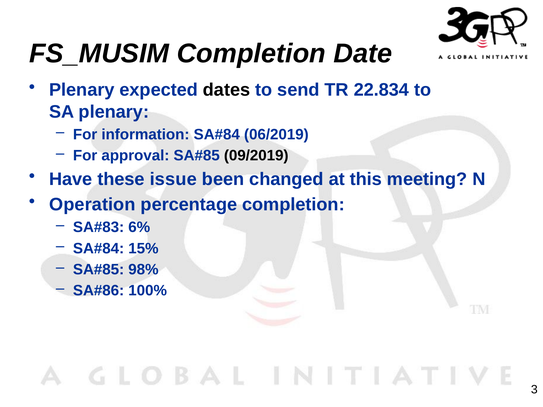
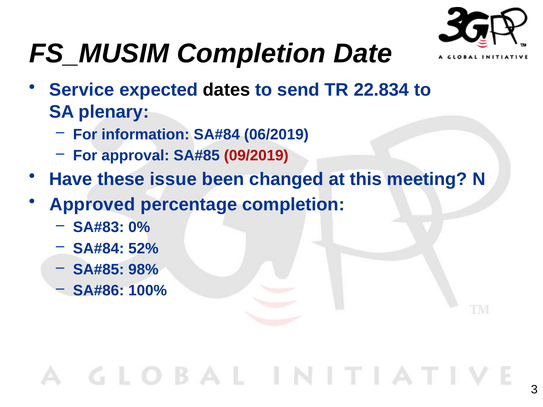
Plenary at (82, 90): Plenary -> Service
09/2019 colour: black -> red
Operation: Operation -> Approved
6%: 6% -> 0%
15%: 15% -> 52%
